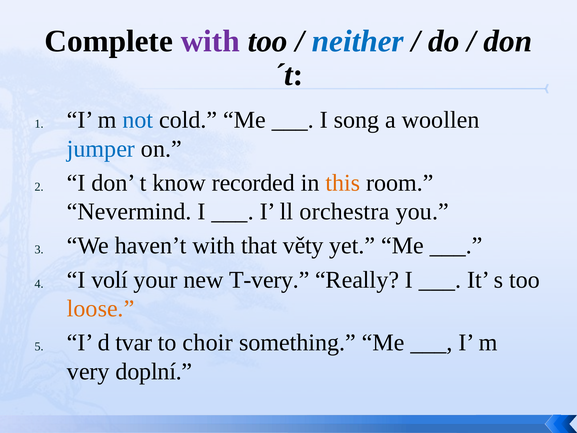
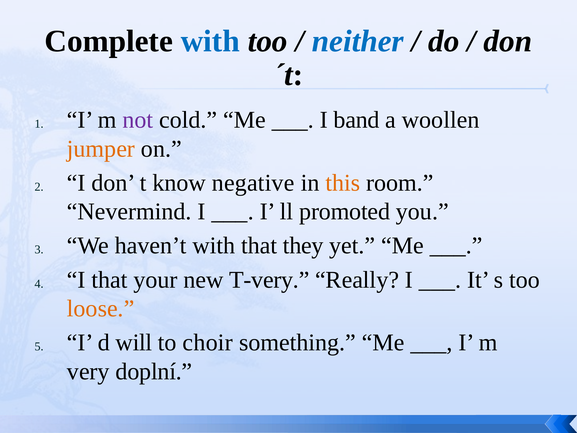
with at (210, 41) colour: purple -> blue
not colour: blue -> purple
song: song -> band
jumper colour: blue -> orange
recorded: recorded -> negative
orchestra: orchestra -> promoted
věty: věty -> they
I volí: volí -> that
tvar: tvar -> will
